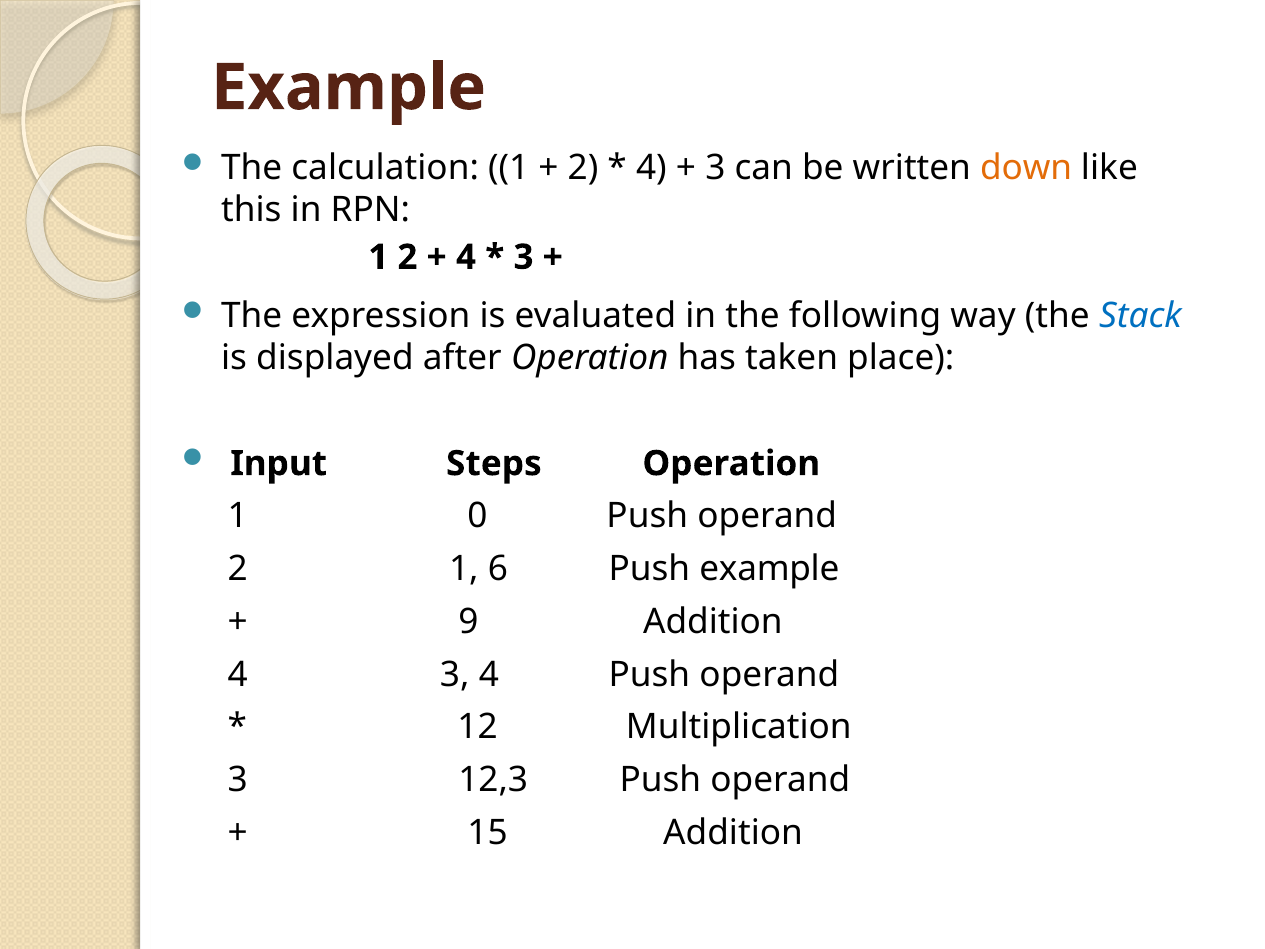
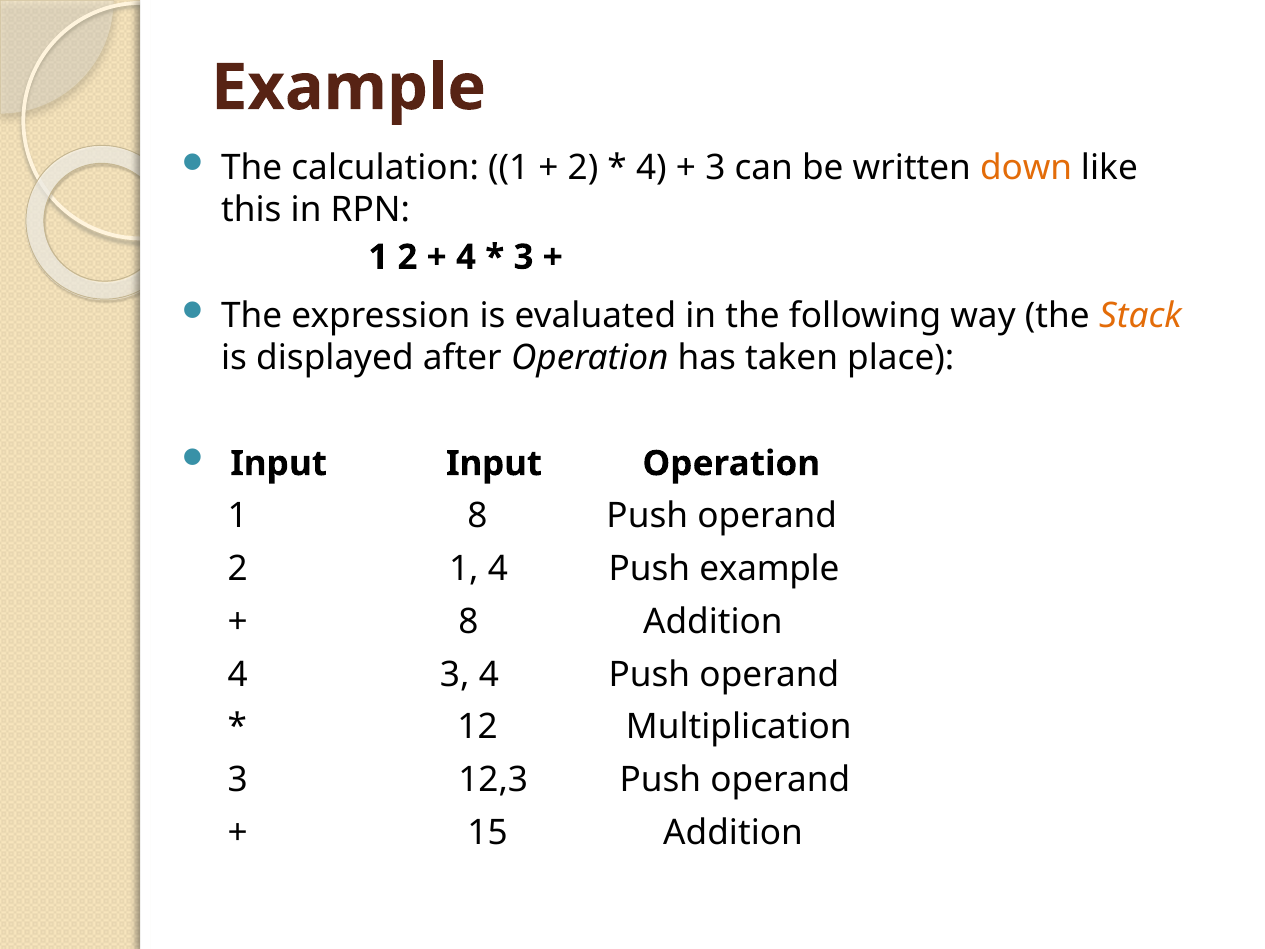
Stack colour: blue -> orange
Input Steps: Steps -> Input
1 0: 0 -> 8
1 6: 6 -> 4
9 at (468, 622): 9 -> 8
